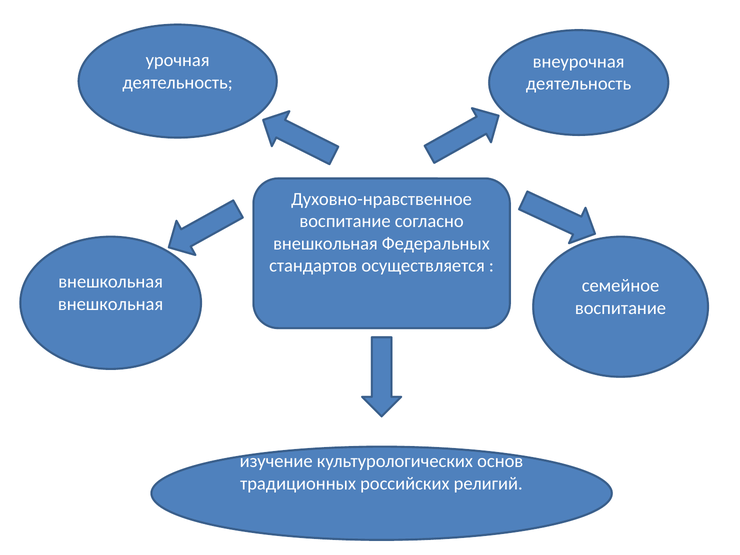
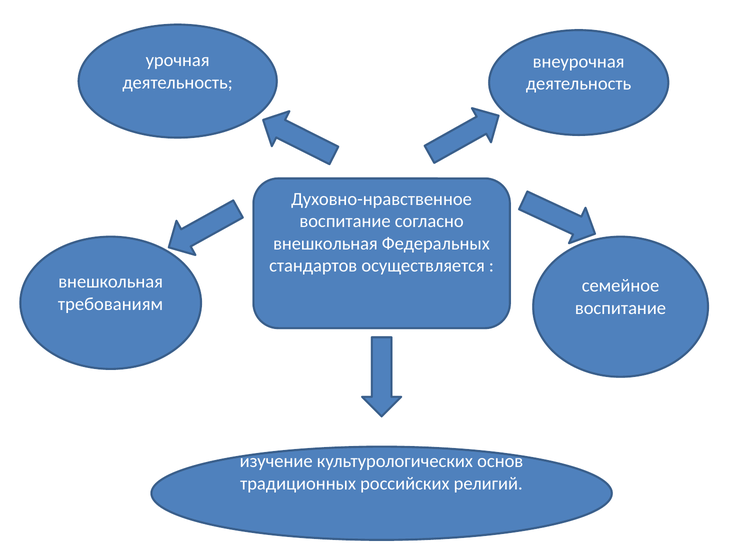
внешкольная at (111, 304): внешкольная -> требованиям
